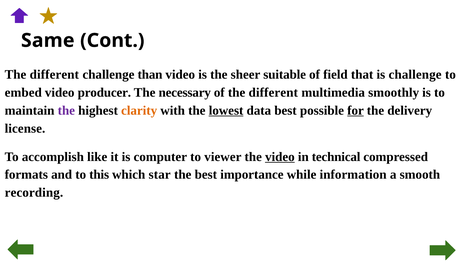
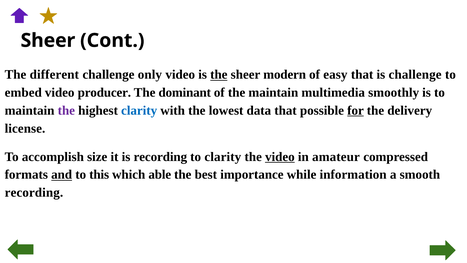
Same at (48, 40): Same -> Sheer
than: than -> only
the at (219, 75) underline: none -> present
suitable: suitable -> modern
field: field -> easy
necessary: necessary -> dominant
of the different: different -> maintain
clarity at (139, 110) colour: orange -> blue
lowest underline: present -> none
data best: best -> that
like: like -> size
is computer: computer -> recording
to viewer: viewer -> clarity
technical: technical -> amateur
and underline: none -> present
star: star -> able
